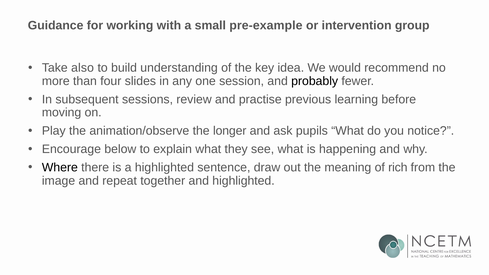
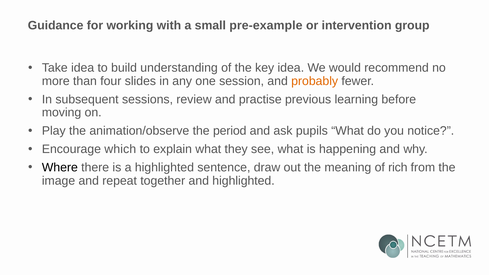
Take also: also -> idea
probably colour: black -> orange
longer: longer -> period
below: below -> which
